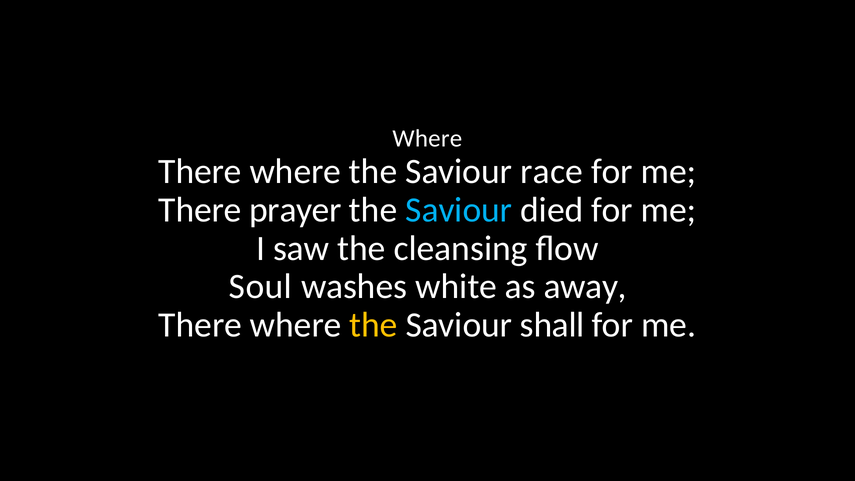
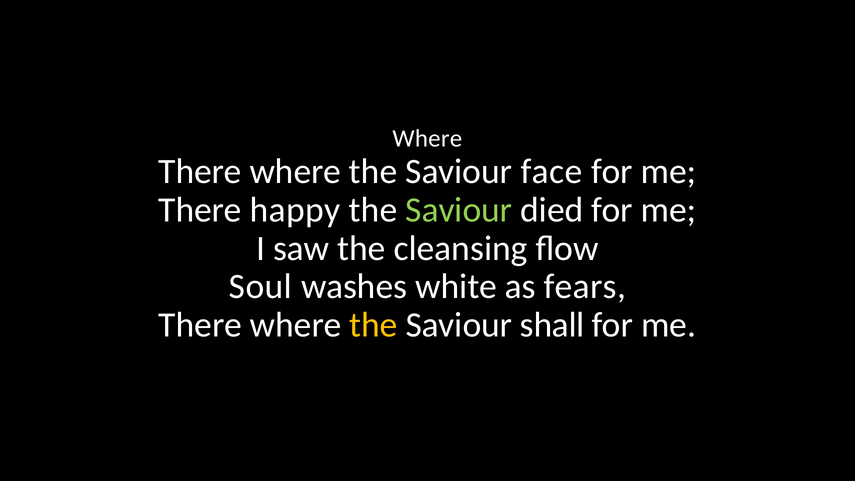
race: race -> face
prayer: prayer -> happy
Saviour at (459, 210) colour: light blue -> light green
away: away -> fears
